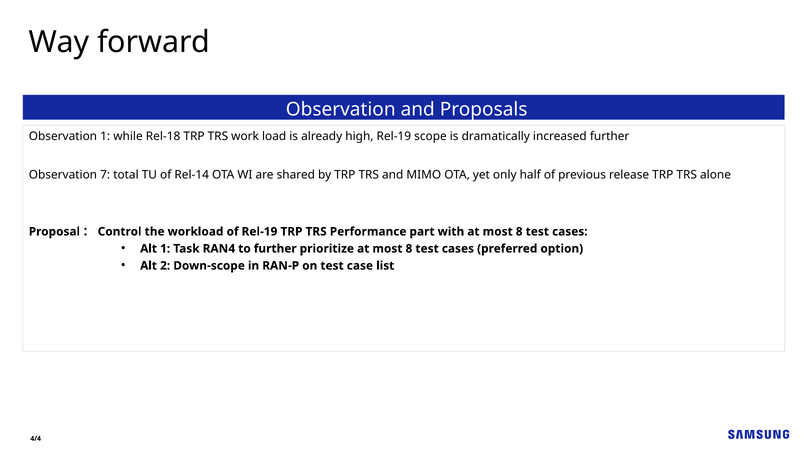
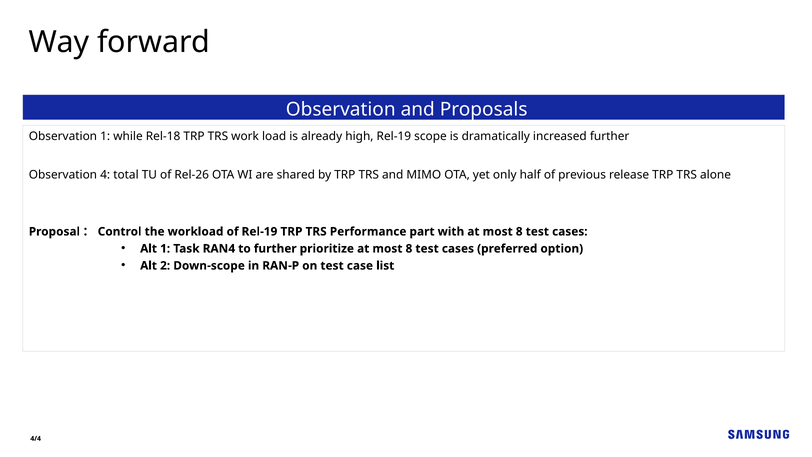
7: 7 -> 4
Rel-14: Rel-14 -> Rel-26
